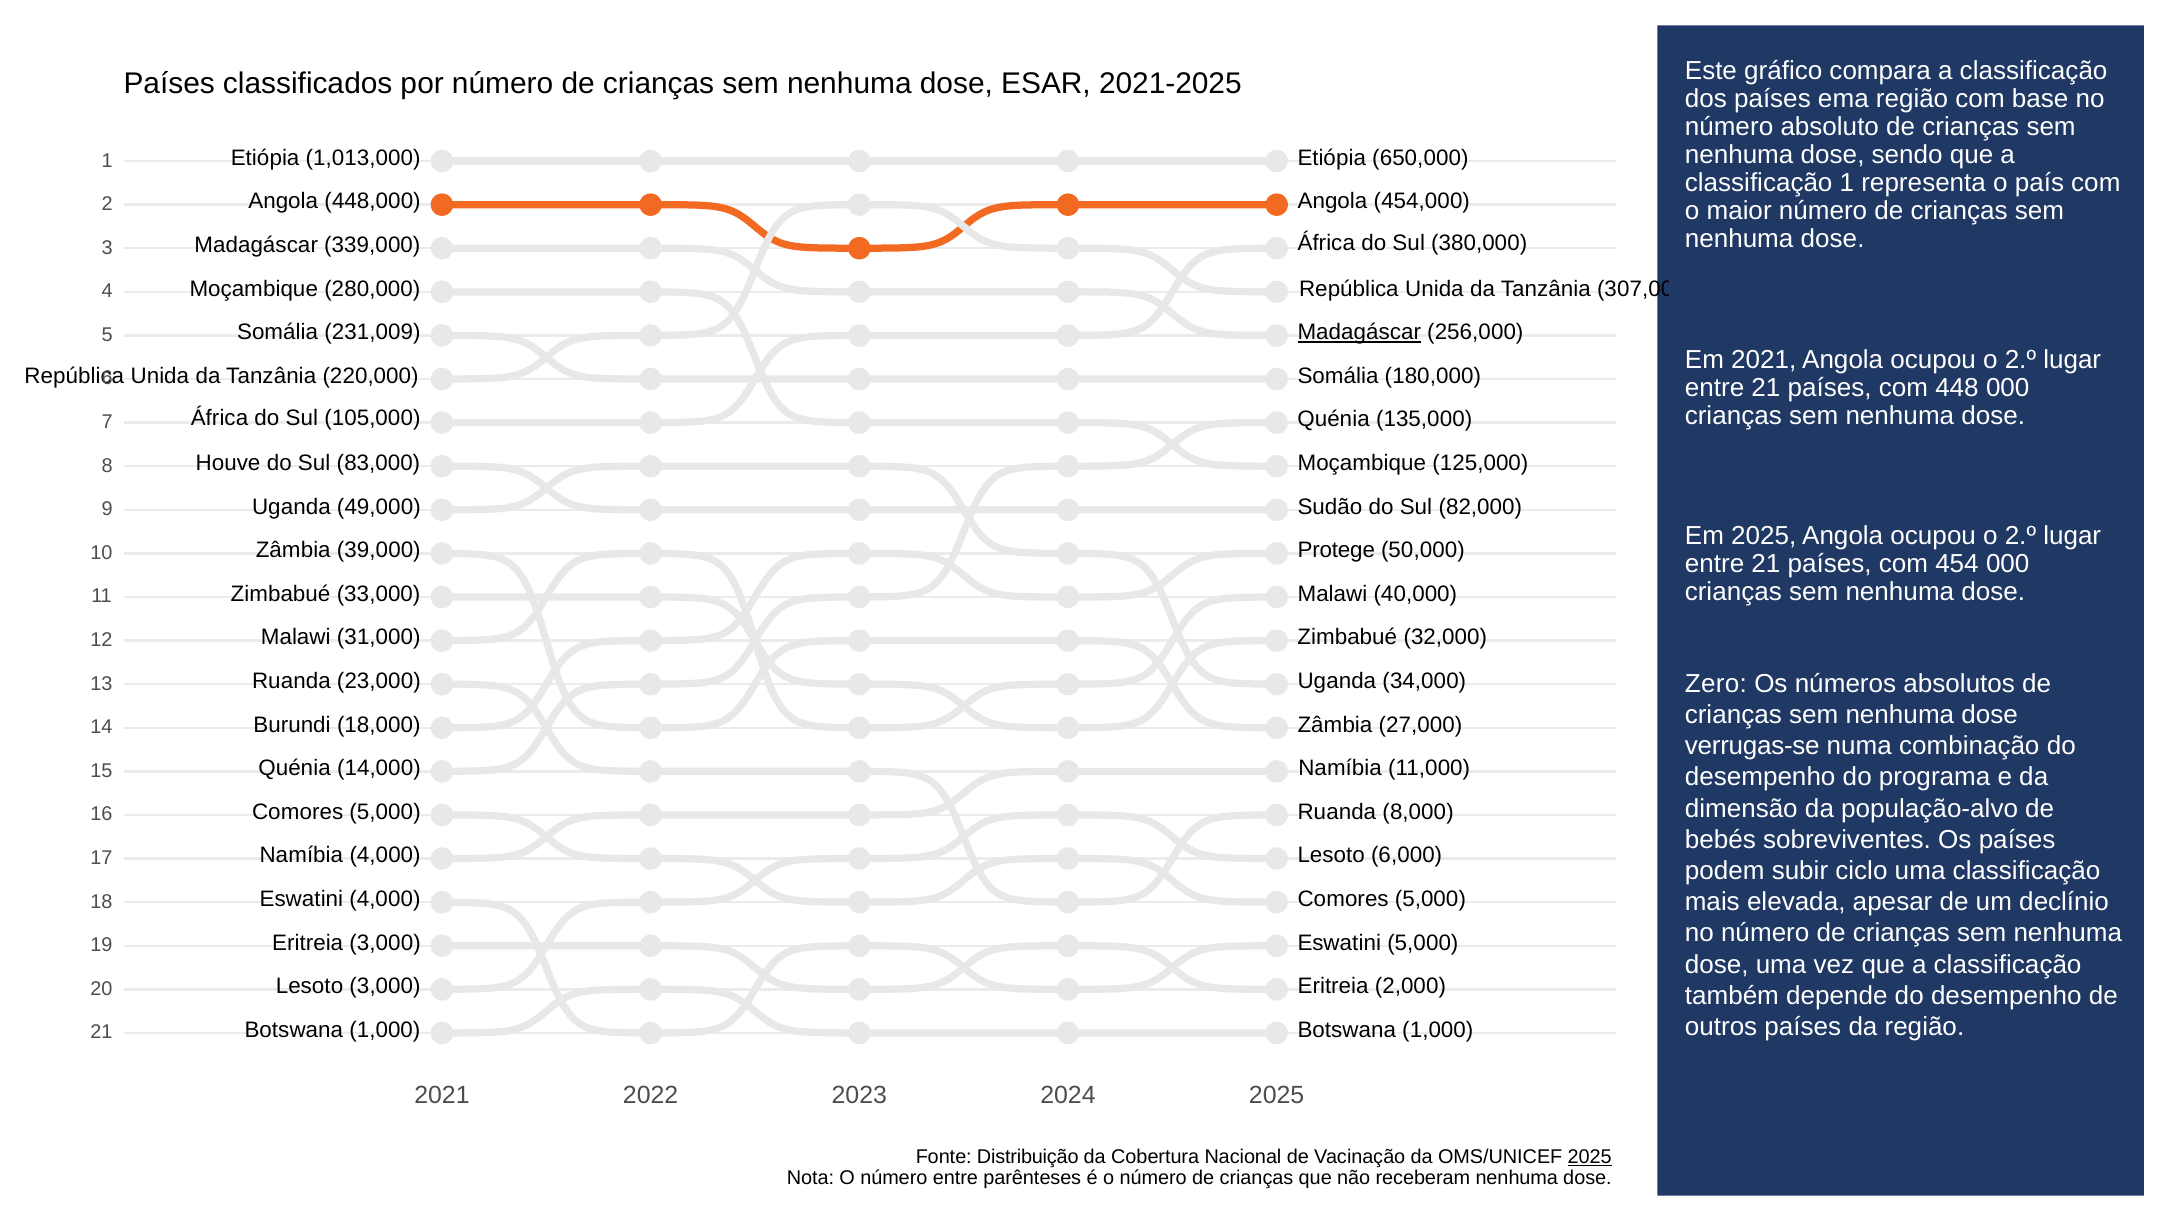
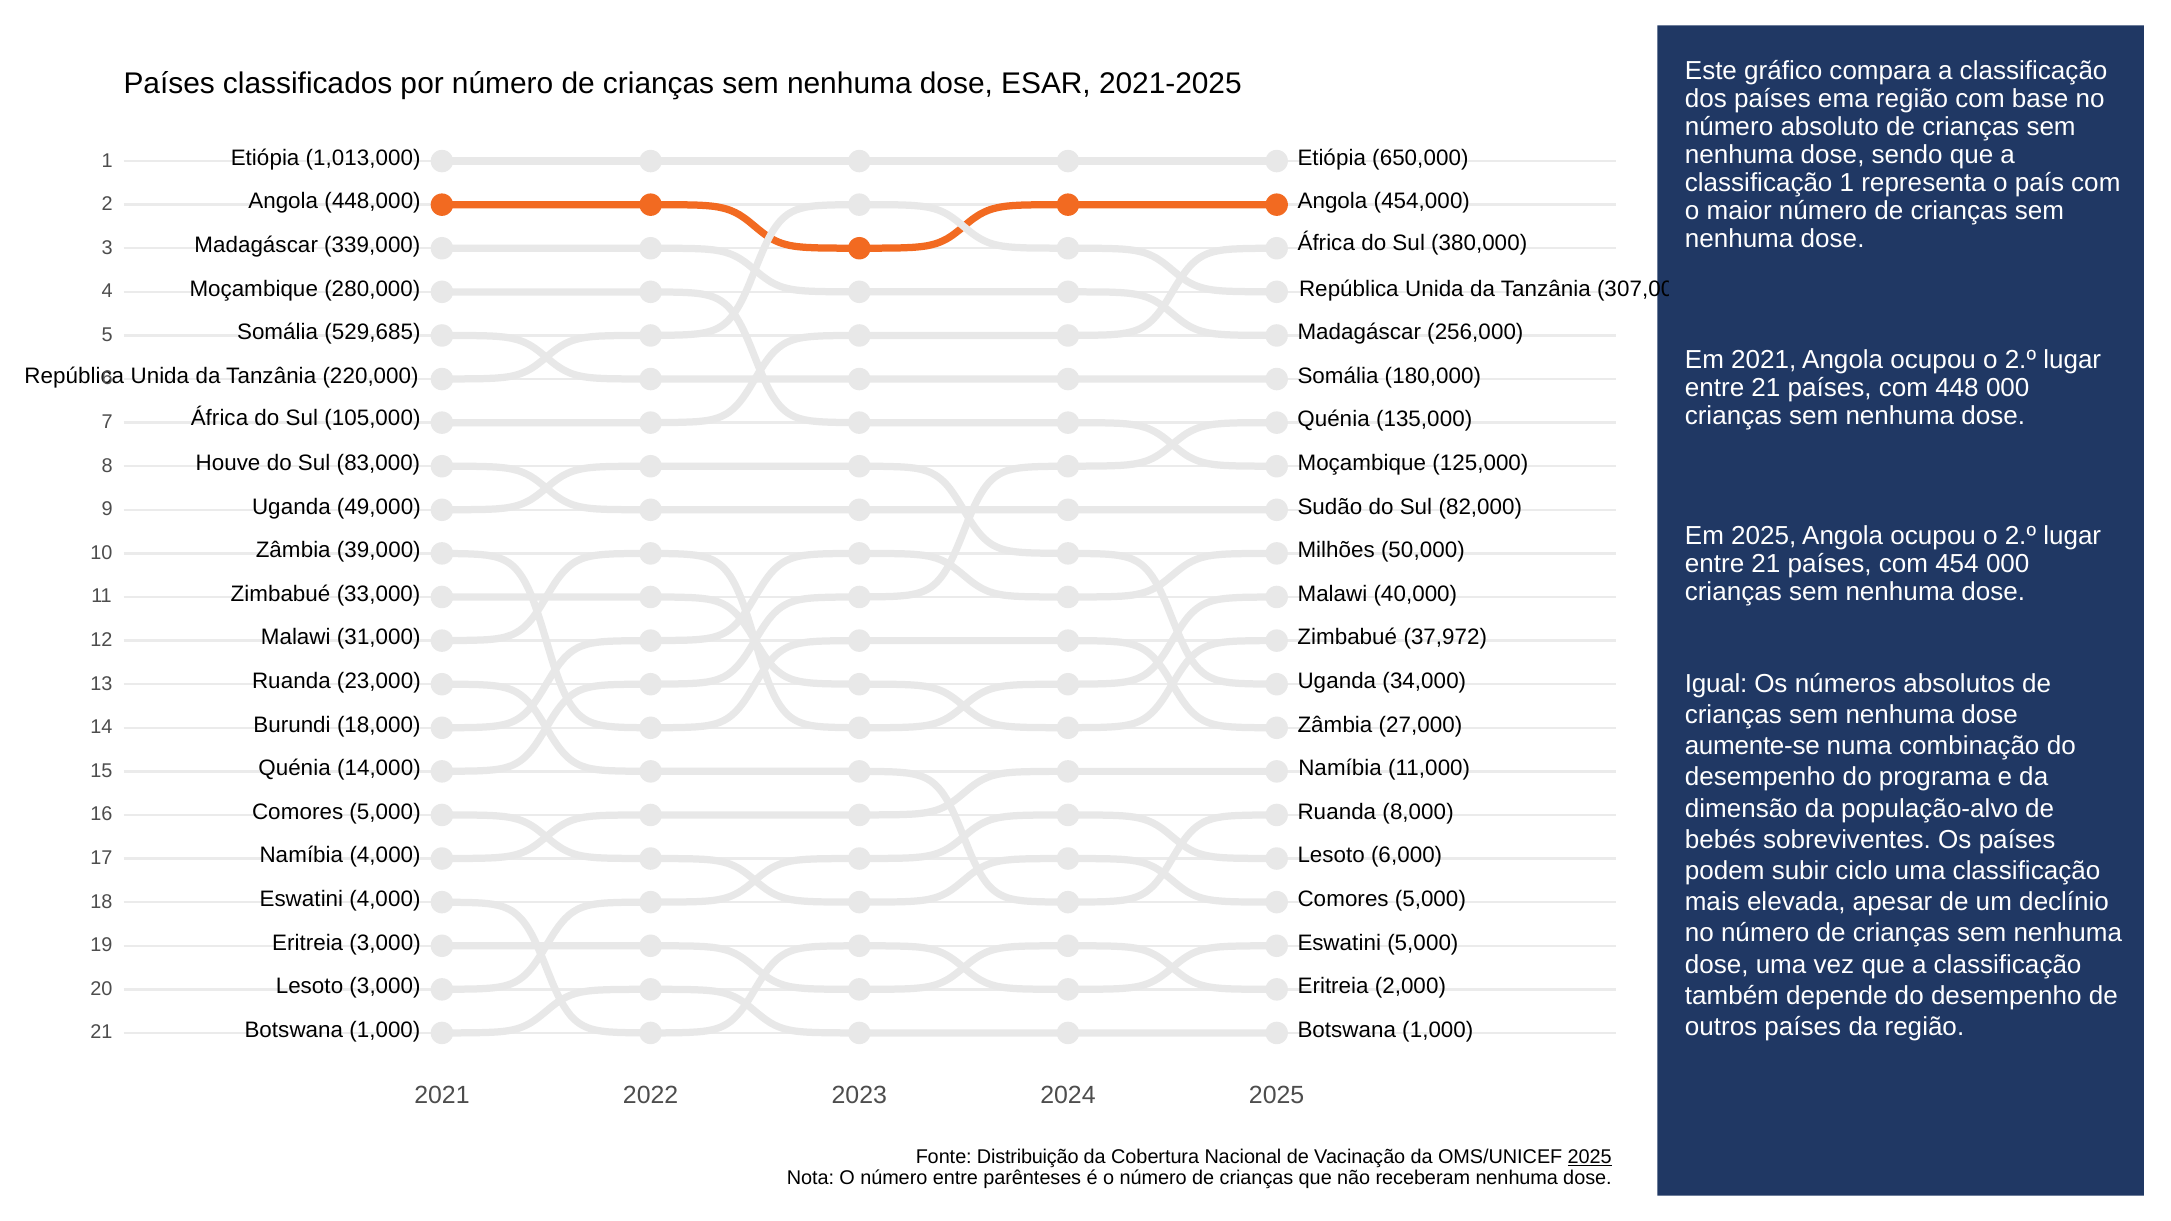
231,009: 231,009 -> 529,685
Madagáscar at (1359, 332) underline: present -> none
Protege: Protege -> Milhões
32,000: 32,000 -> 37,972
Zero: Zero -> Igual
verrugas-se: verrugas-se -> aumente-se
